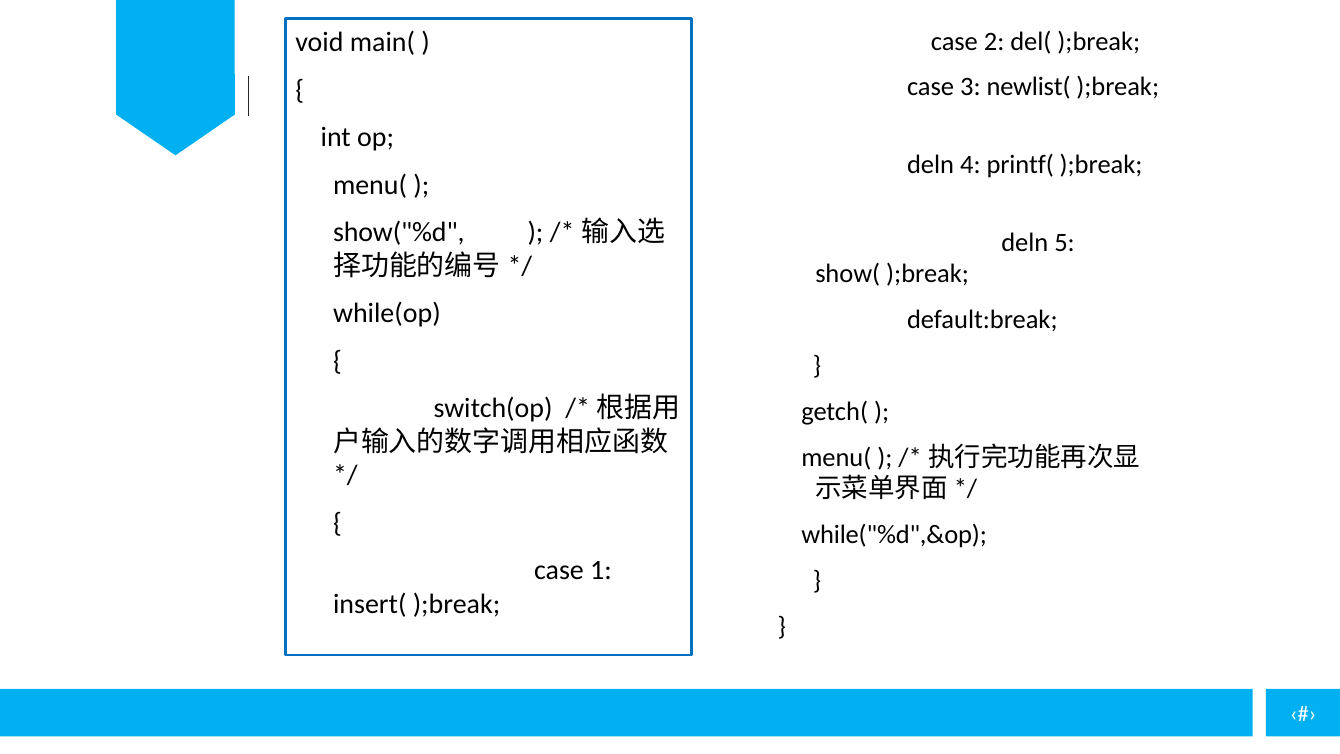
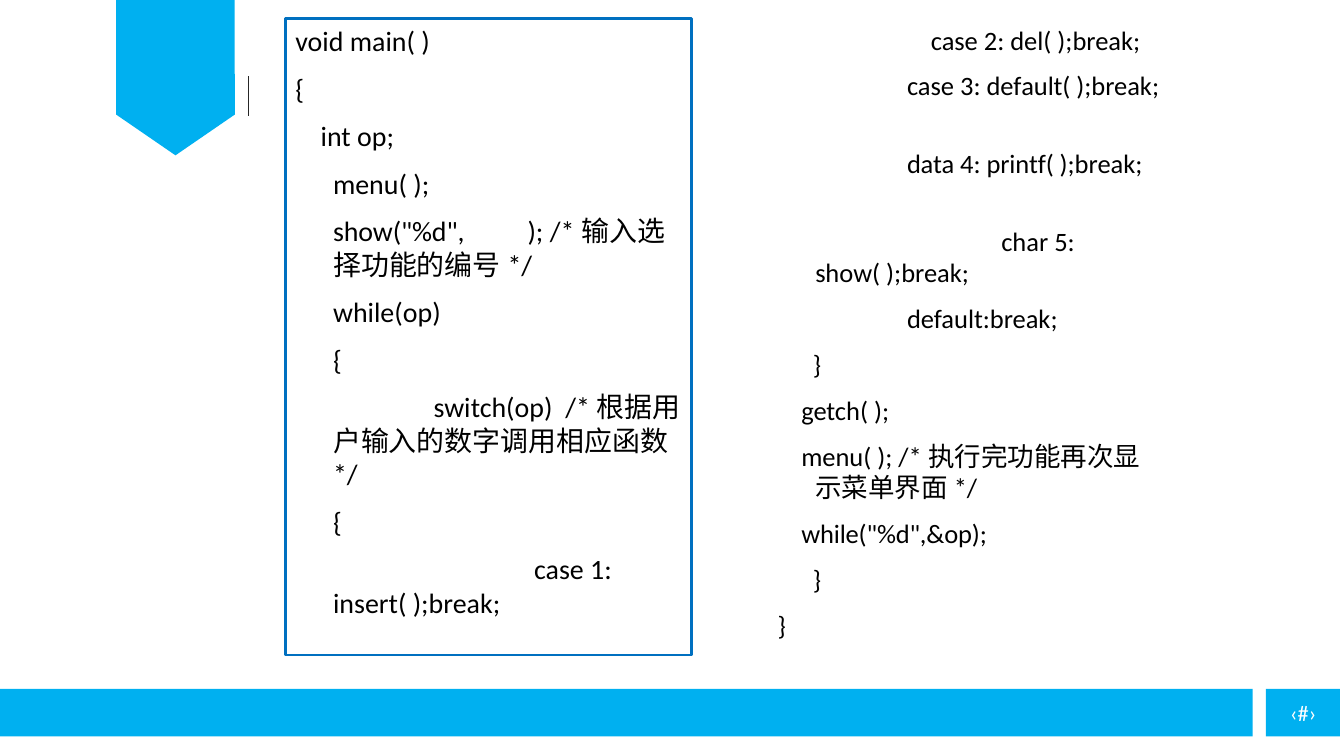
newlist(: newlist( -> default(
deln at (931, 165): deln -> data
deln at (1025, 242): deln -> char
